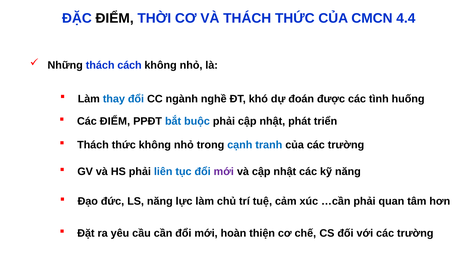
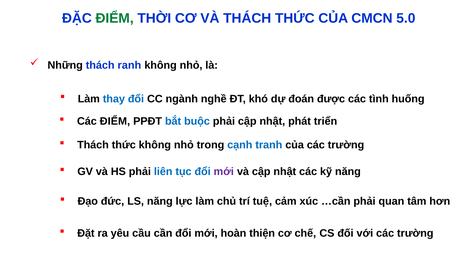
ĐIỂM at (115, 18) colour: black -> green
4.4: 4.4 -> 5.0
cách: cách -> ranh
